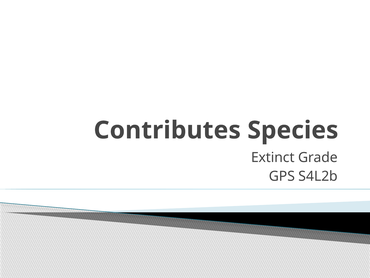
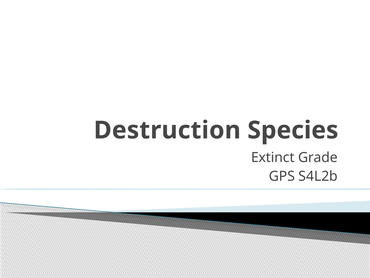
Contributes: Contributes -> Destruction
